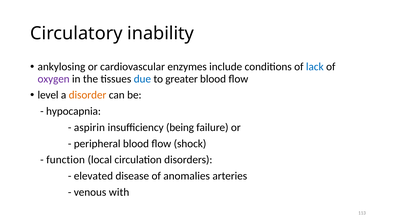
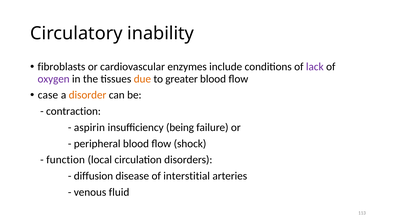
ankylosing: ankylosing -> fibroblasts
lack colour: blue -> purple
due colour: blue -> orange
level: level -> case
hypocapnia: hypocapnia -> contraction
elevated: elevated -> diffusion
anomalies: anomalies -> interstitial
with: with -> fluid
